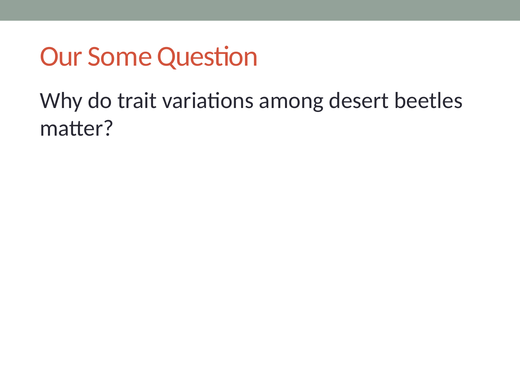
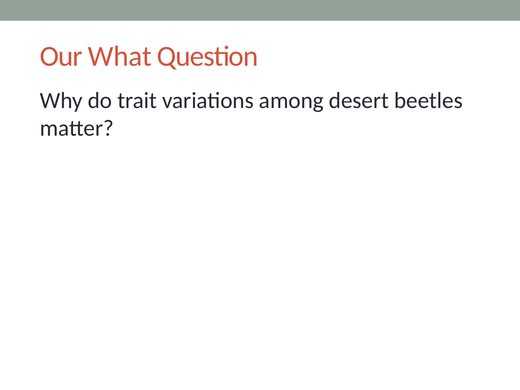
Some: Some -> What
